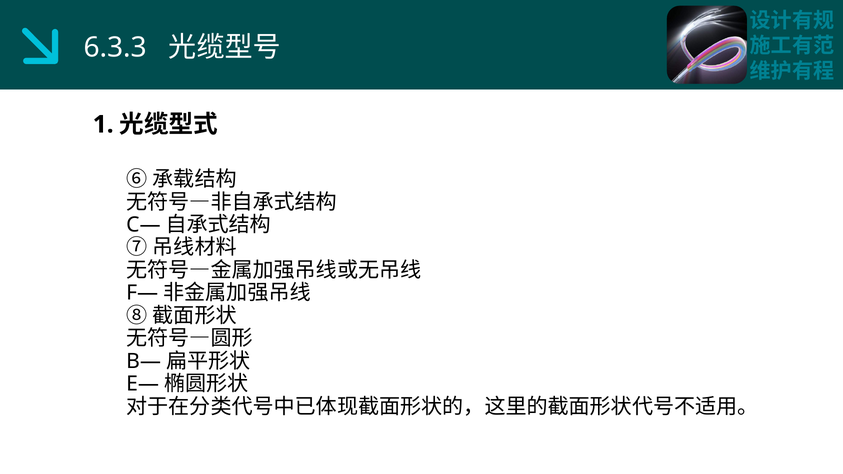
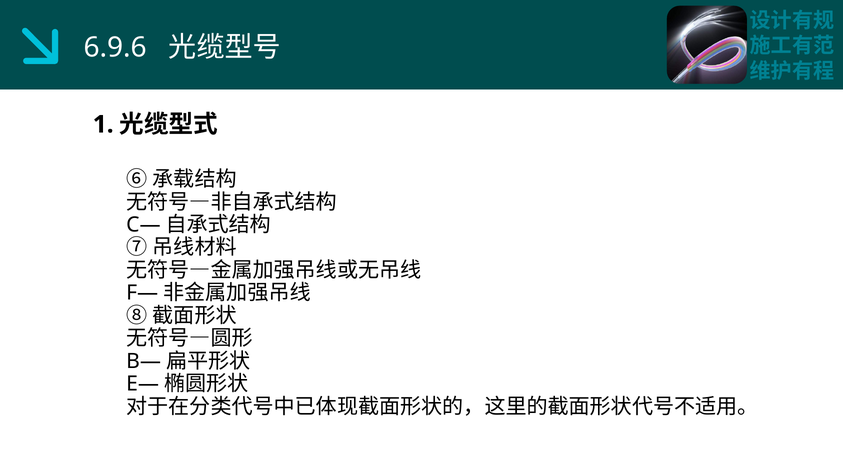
6.3.3: 6.3.3 -> 6.9.6
